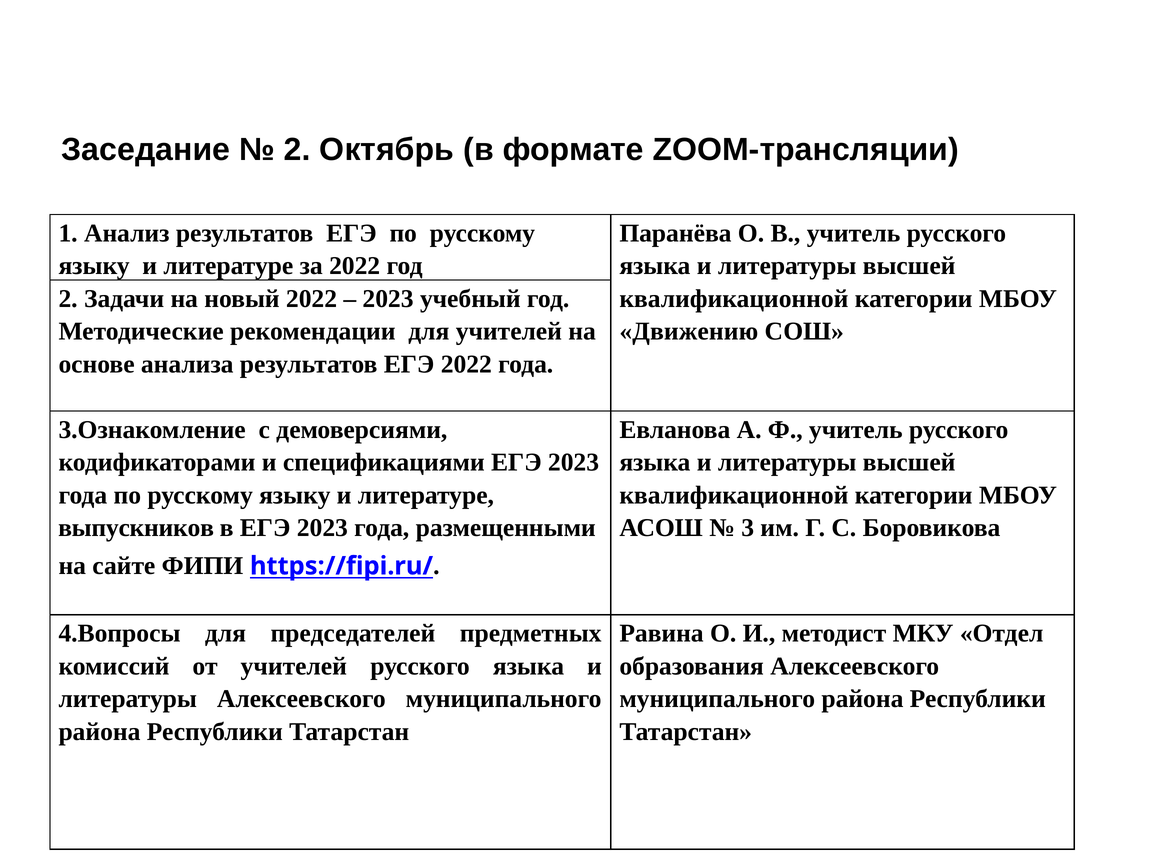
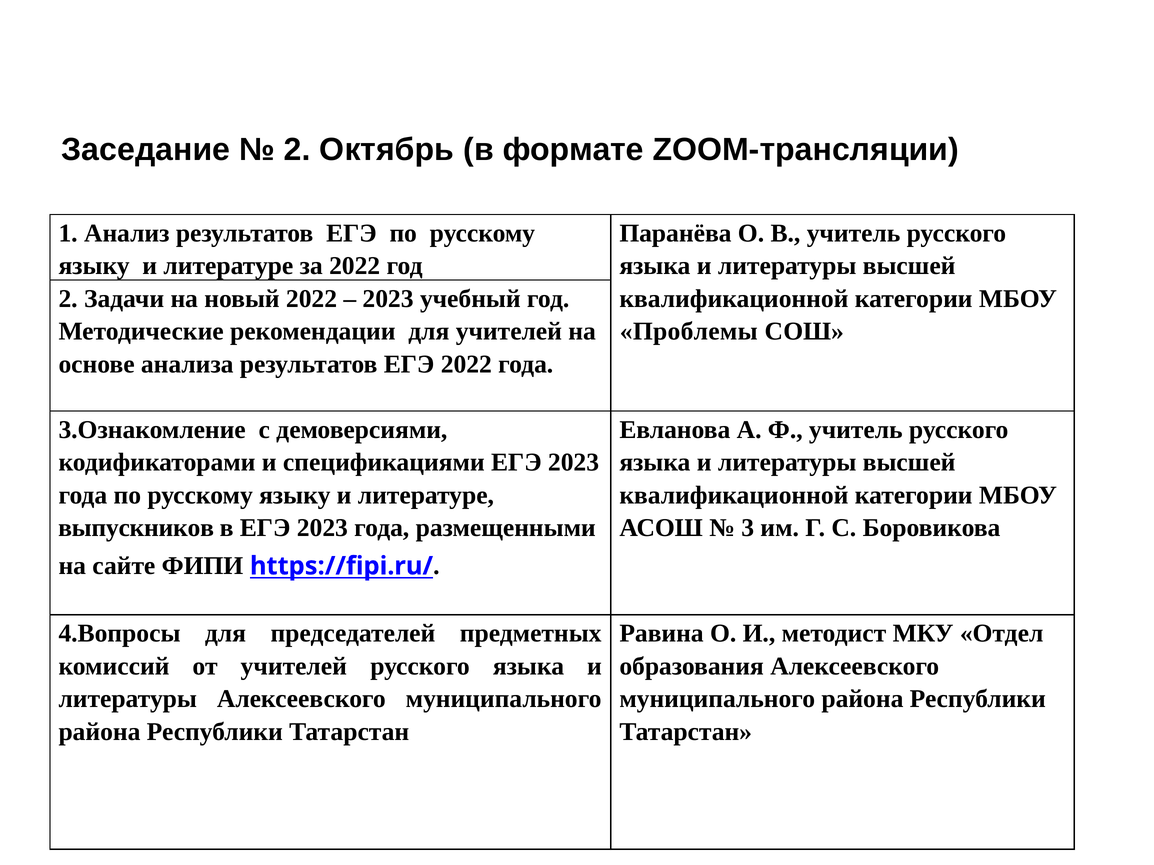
Движению: Движению -> Проблемы
